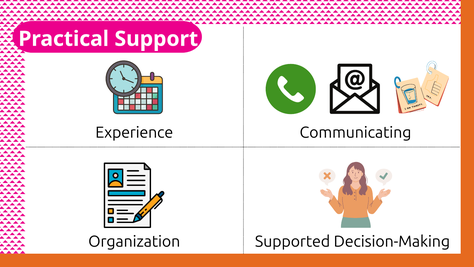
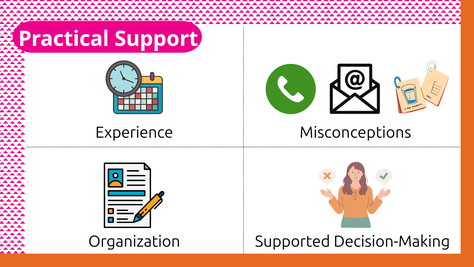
Communicating: Communicating -> Misconceptions
